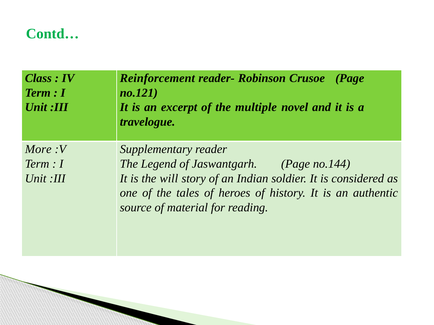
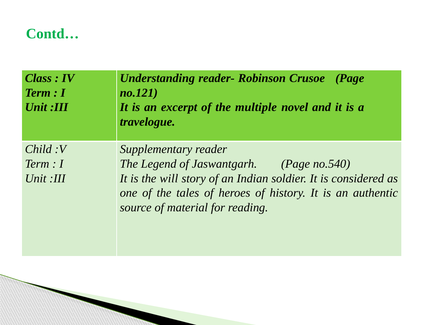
Reinforcement: Reinforcement -> Understanding
More: More -> Child
no.144: no.144 -> no.540
